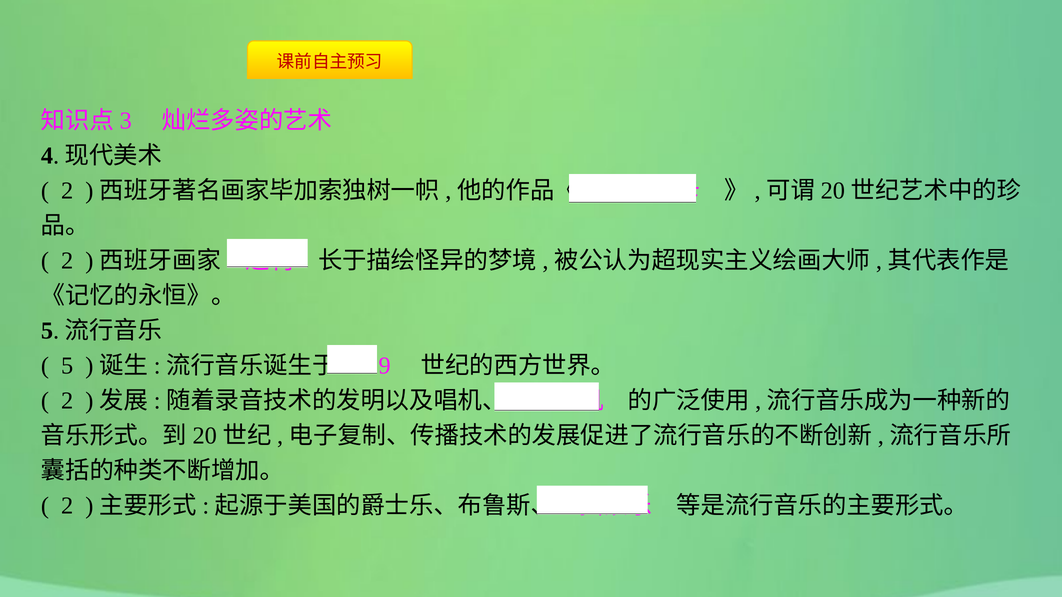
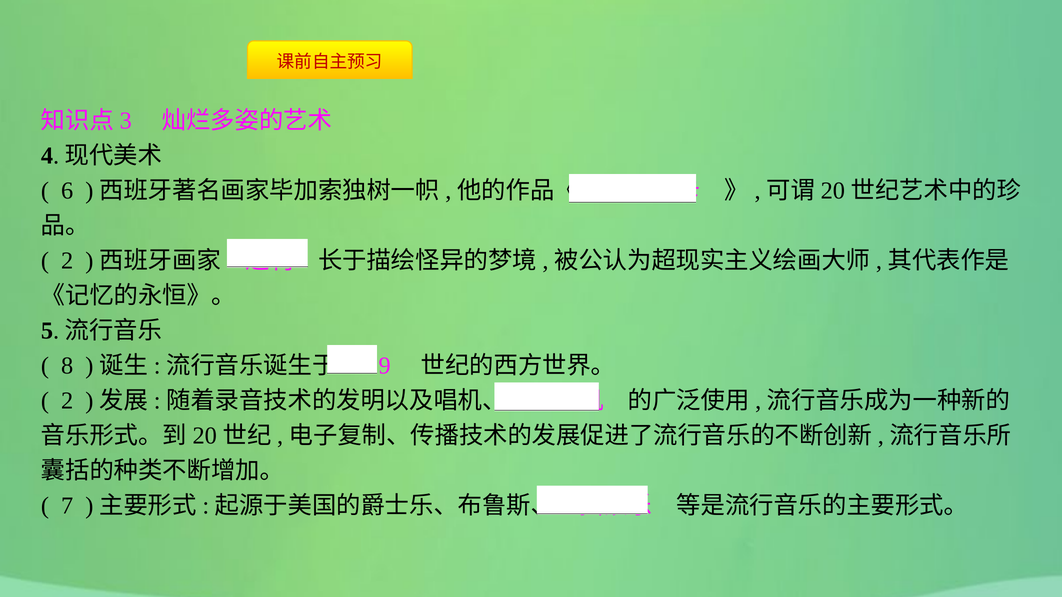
2 at (67, 191): 2 -> 6
5: 5 -> 8
2 at (67, 506): 2 -> 7
